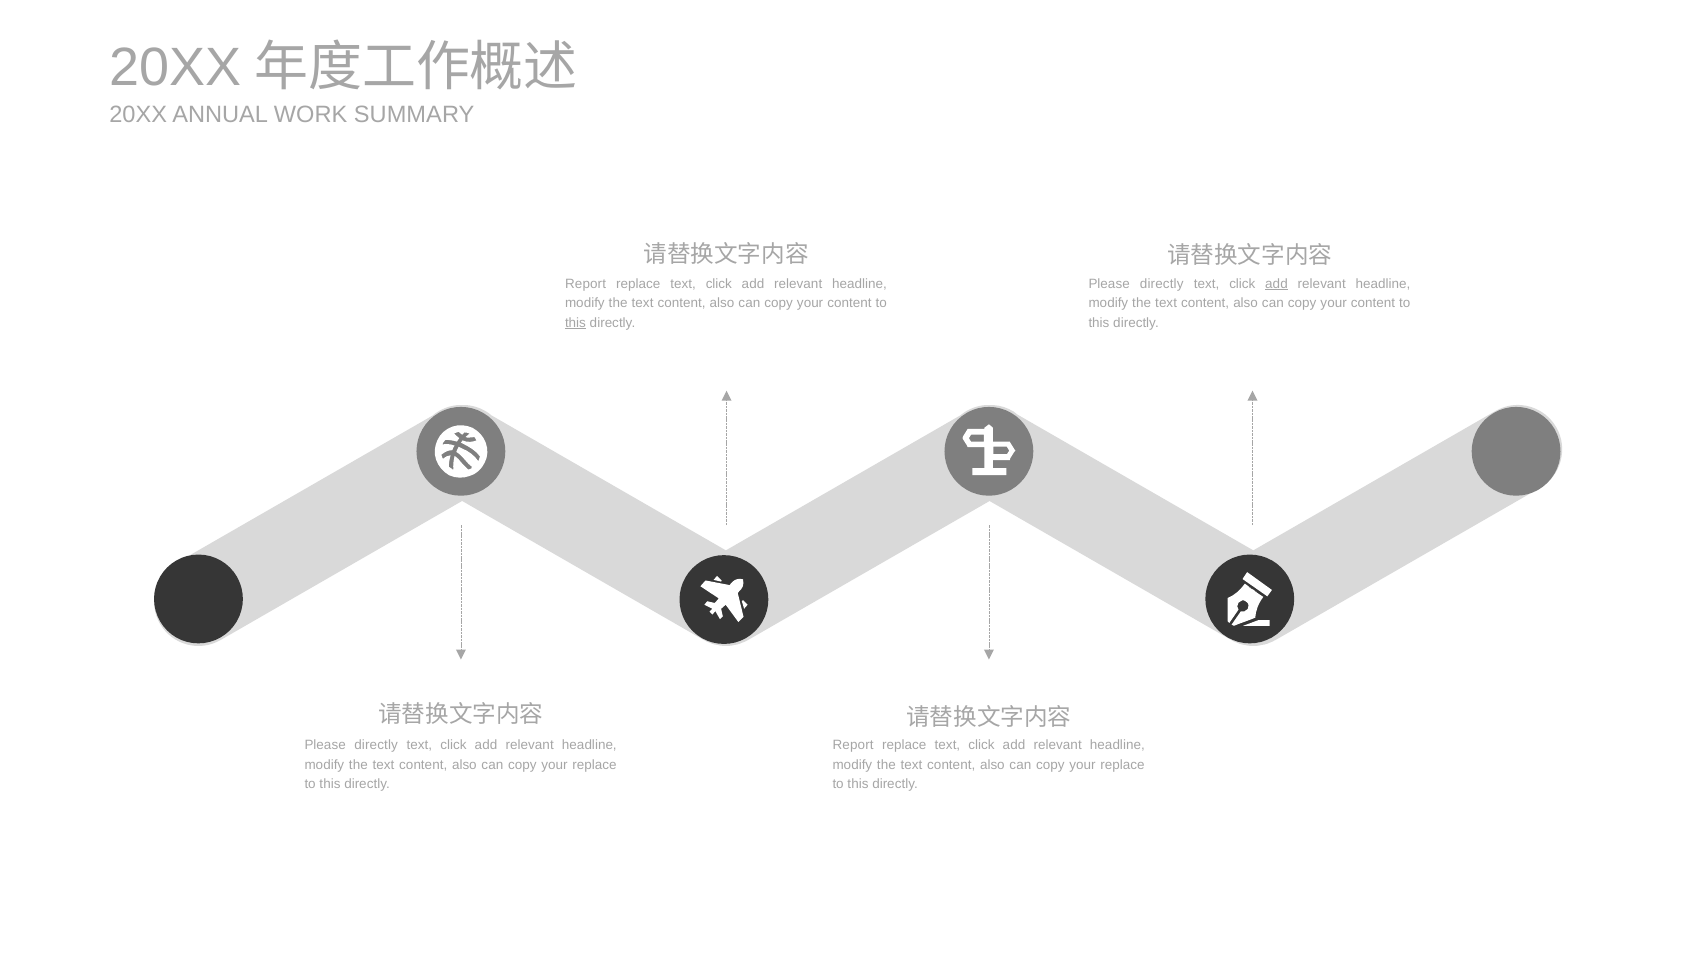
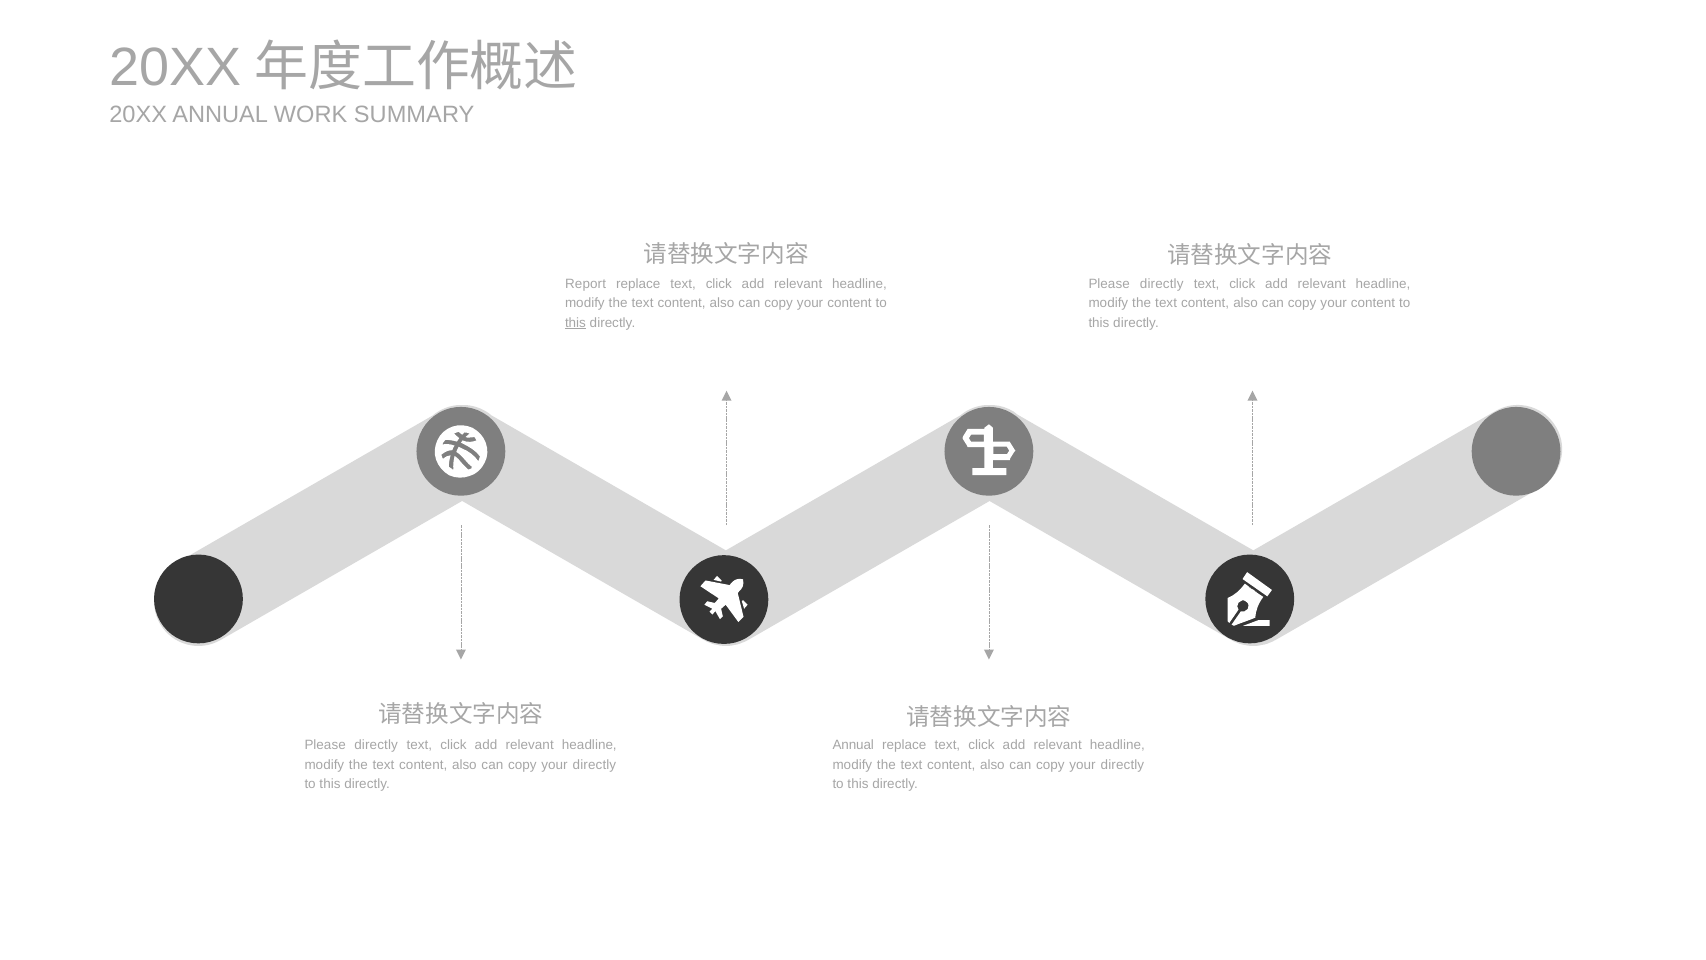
add at (1276, 284) underline: present -> none
Report at (853, 745): Report -> Annual
replace at (594, 764): replace -> directly
replace at (1123, 764): replace -> directly
